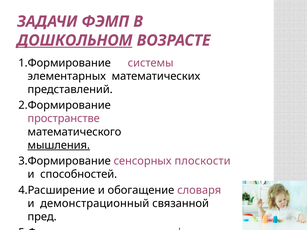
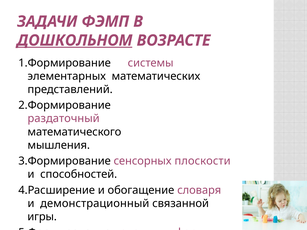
пространстве: пространстве -> раздаточный
мышления underline: present -> none
пред: пред -> игры
